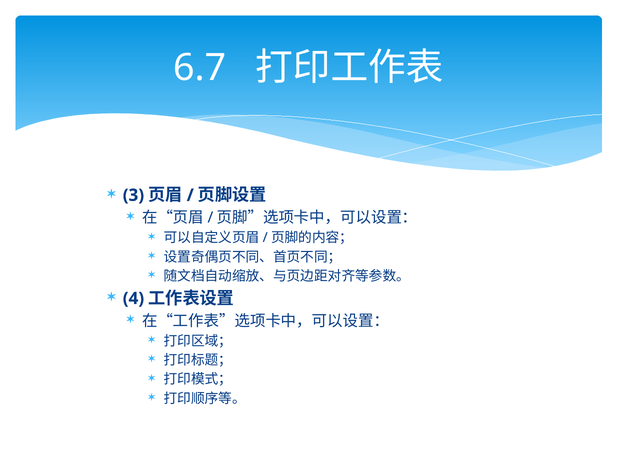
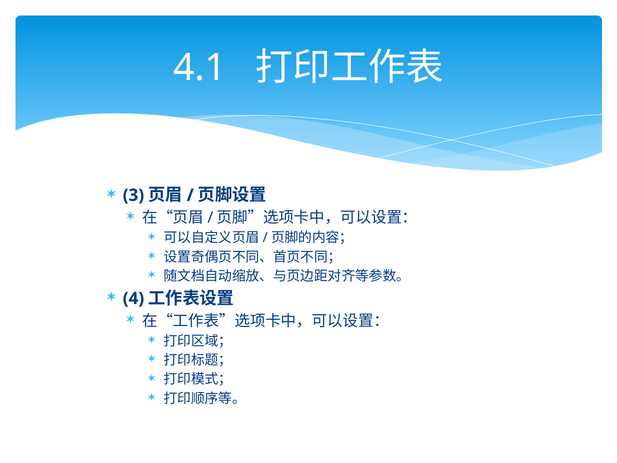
6.7: 6.7 -> 4.1
